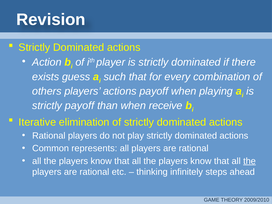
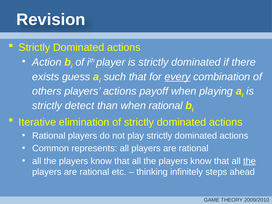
every underline: none -> present
strictly payoff: payoff -> detect
when receive: receive -> rational
